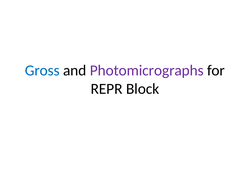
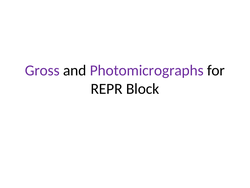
Gross colour: blue -> purple
